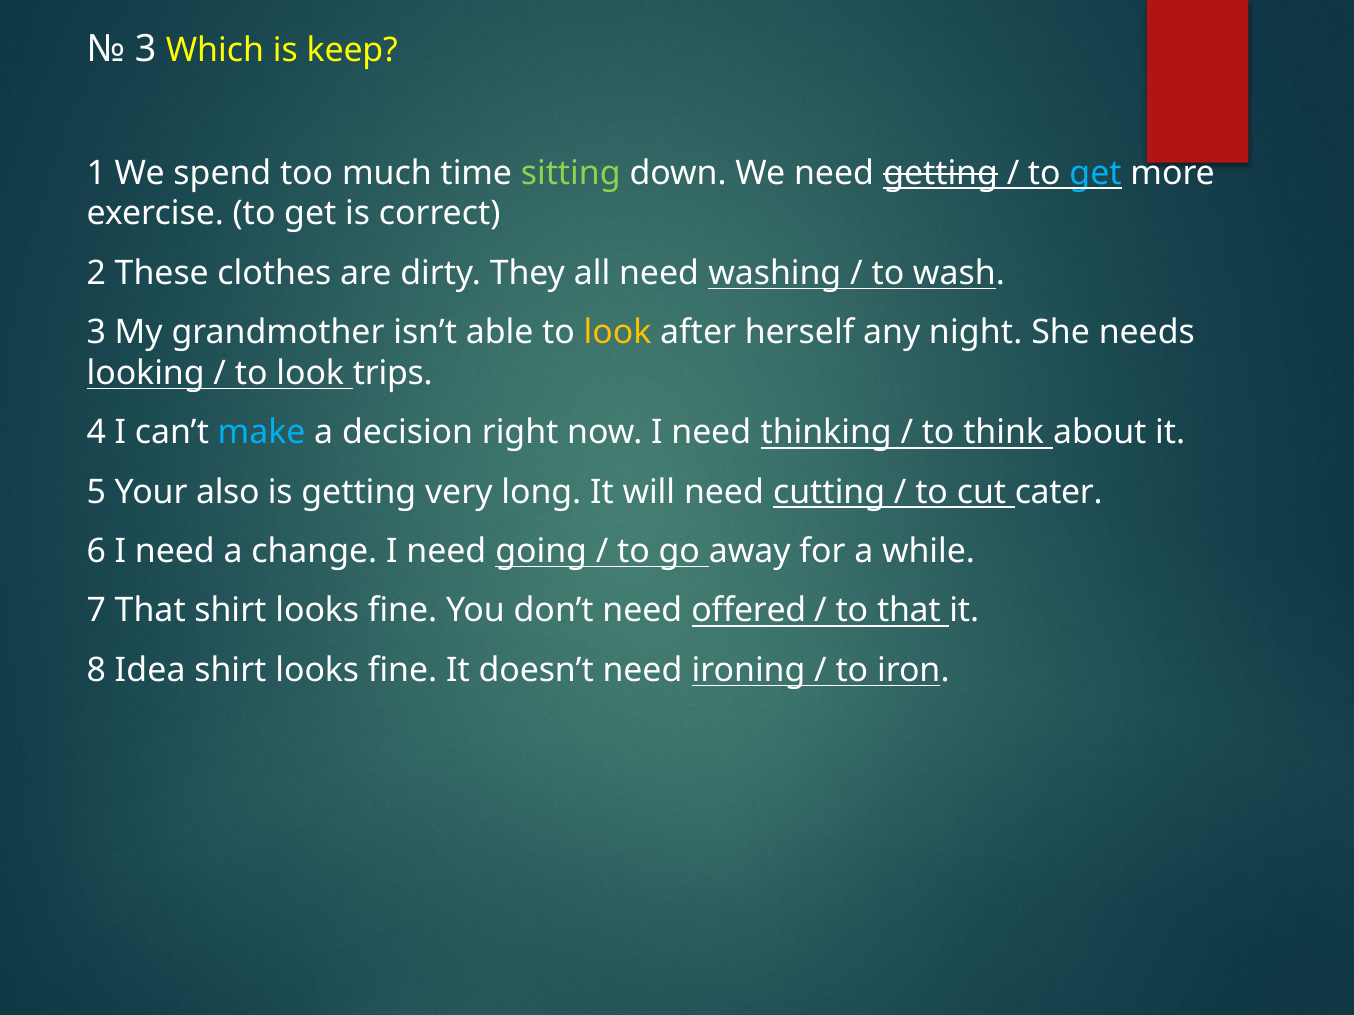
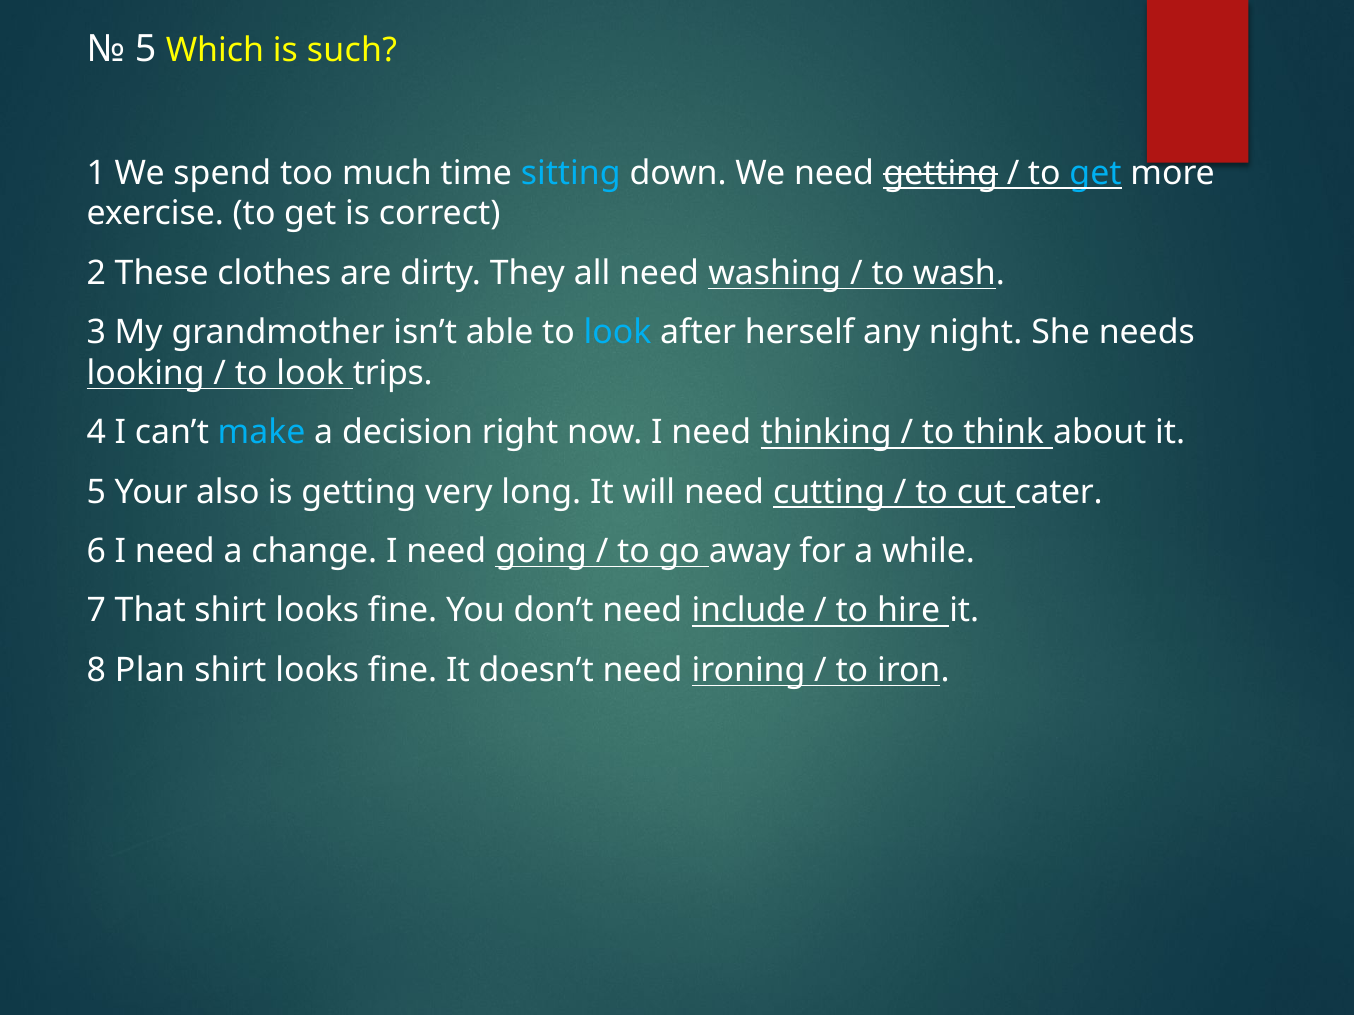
3 at (146, 49): 3 -> 5
keep: keep -> such
sitting colour: light green -> light blue
look at (618, 333) colour: yellow -> light blue
offered: offered -> include
to that: that -> hire
Idea: Idea -> Plan
